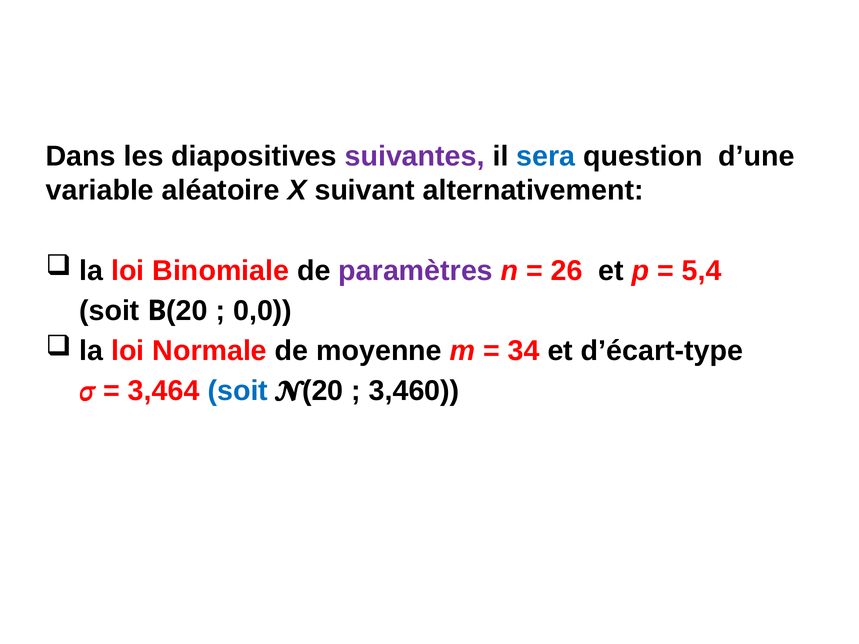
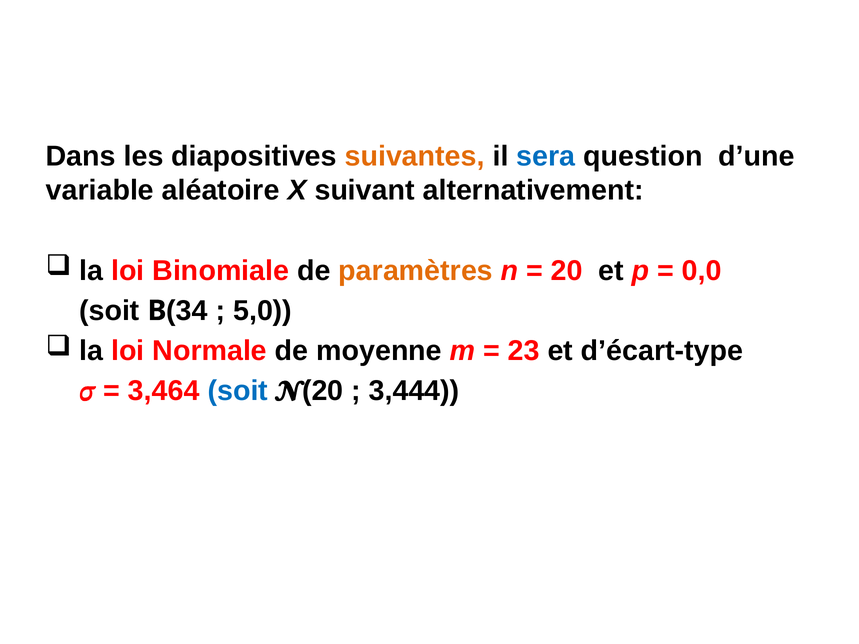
suivantes colour: purple -> orange
paramètres colour: purple -> orange
26 at (567, 271): 26 -> 20
5,4: 5,4 -> 0,0
20 at (187, 311): 20 -> 34
0,0: 0,0 -> 5,0
34: 34 -> 23
3,460: 3,460 -> 3,444
